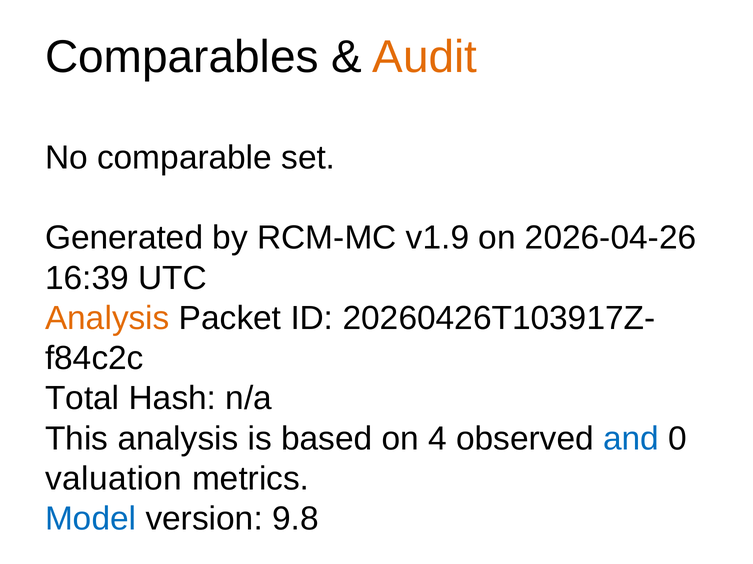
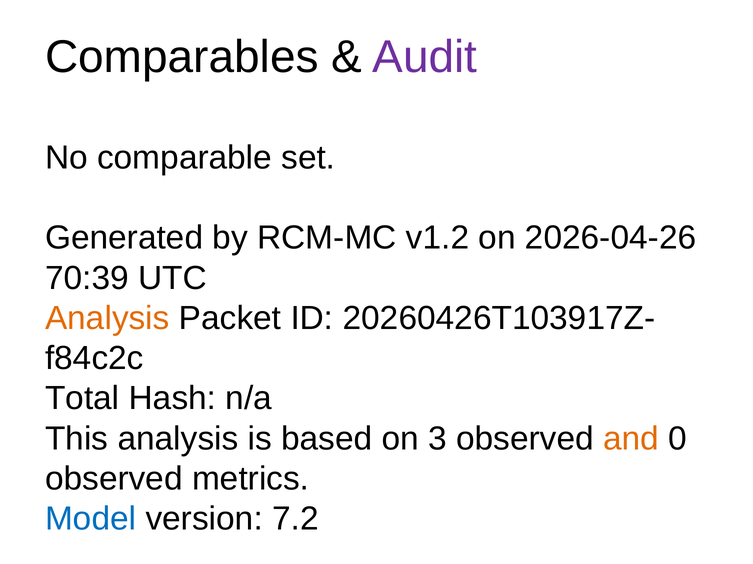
Audit colour: orange -> purple
v1.9: v1.9 -> v1.2
16:39: 16:39 -> 70:39
4: 4 -> 3
and colour: blue -> orange
valuation at (114, 479): valuation -> observed
9.8: 9.8 -> 7.2
